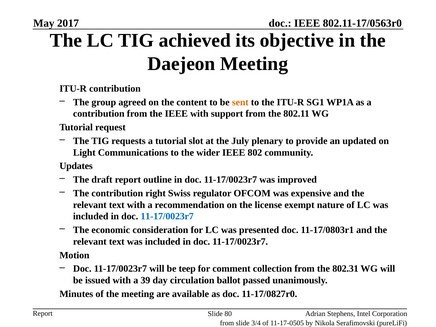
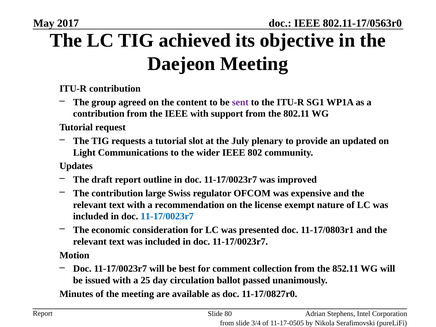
sent colour: orange -> purple
right: right -> large
teep: teep -> best
802.31: 802.31 -> 852.11
39: 39 -> 25
